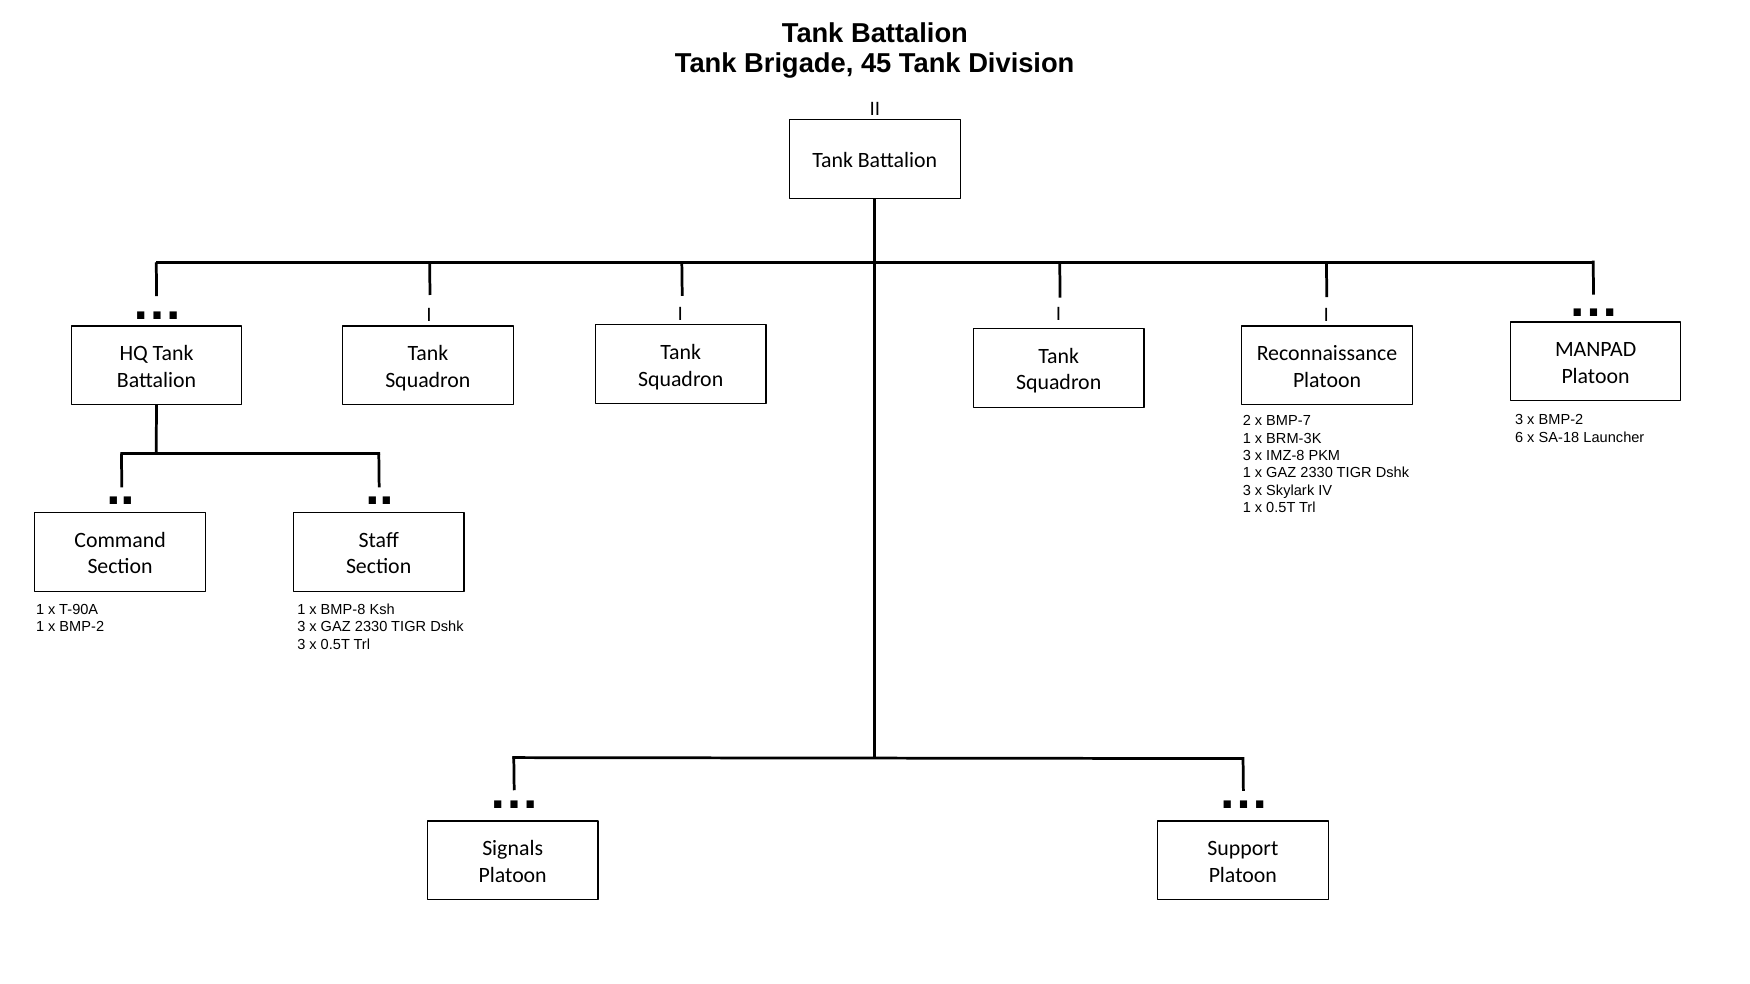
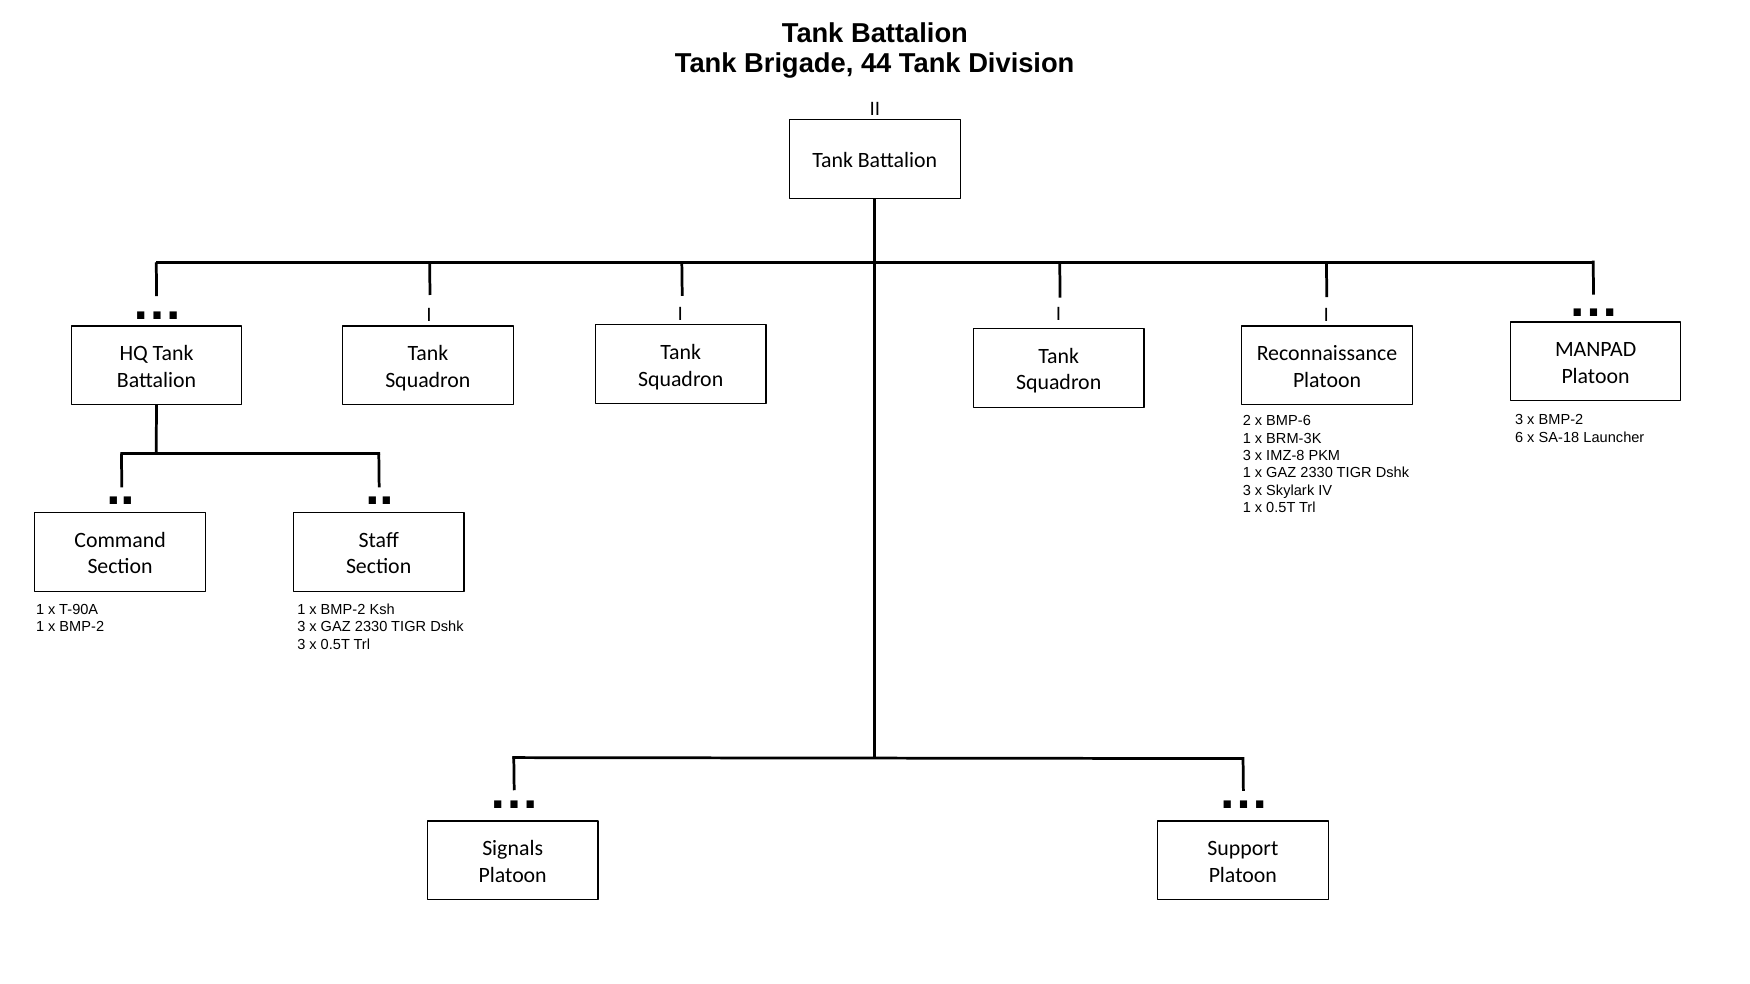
45: 45 -> 44
BMP-7: BMP-7 -> BMP-6
BMP-8 at (343, 610): BMP-8 -> BMP-2
